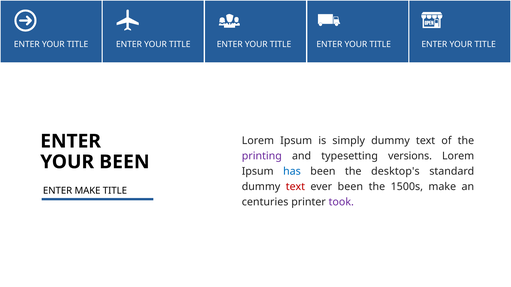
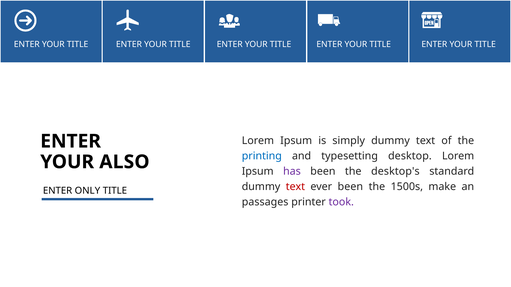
printing colour: purple -> blue
versions: versions -> desktop
YOUR BEEN: BEEN -> ALSO
has colour: blue -> purple
ENTER MAKE: MAKE -> ONLY
centuries: centuries -> passages
